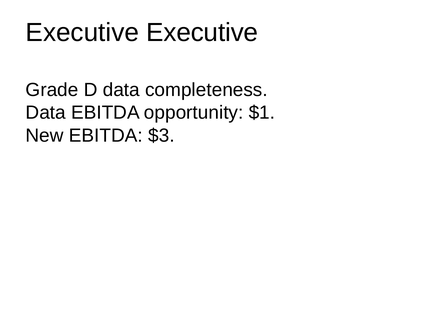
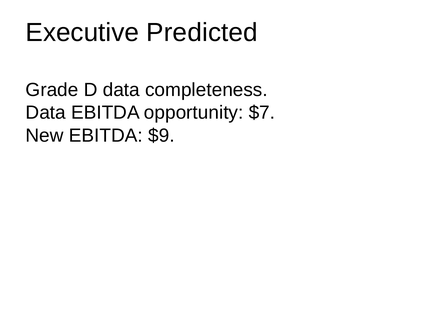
Executive Executive: Executive -> Predicted
$1: $1 -> $7
$3: $3 -> $9
